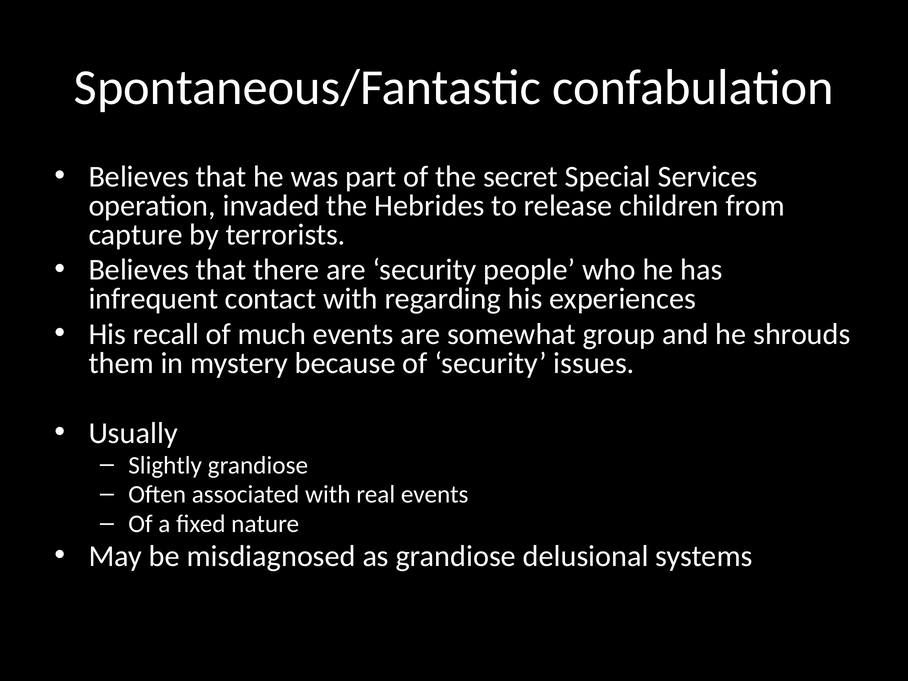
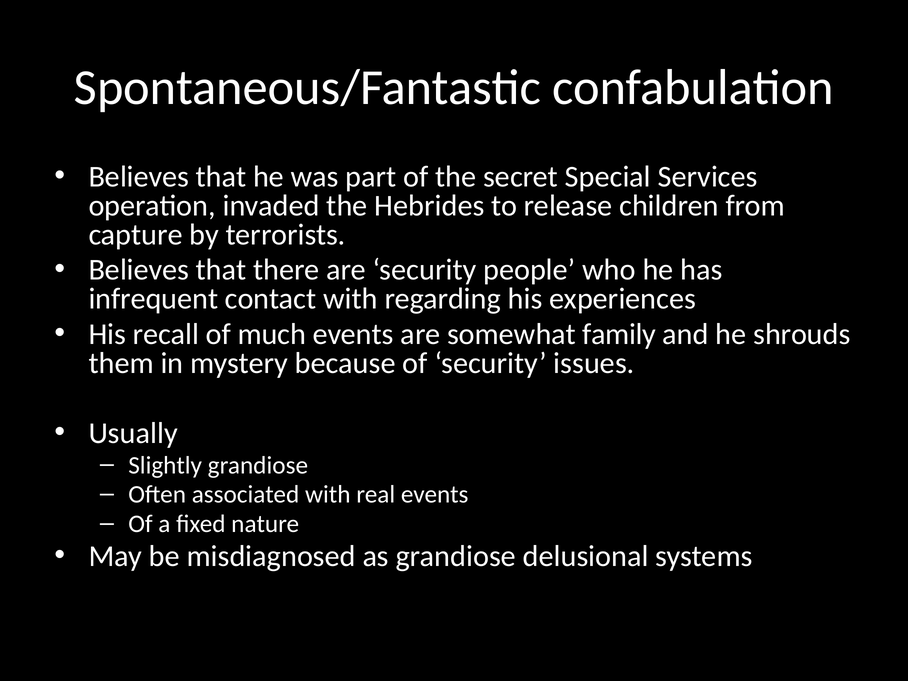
group: group -> family
